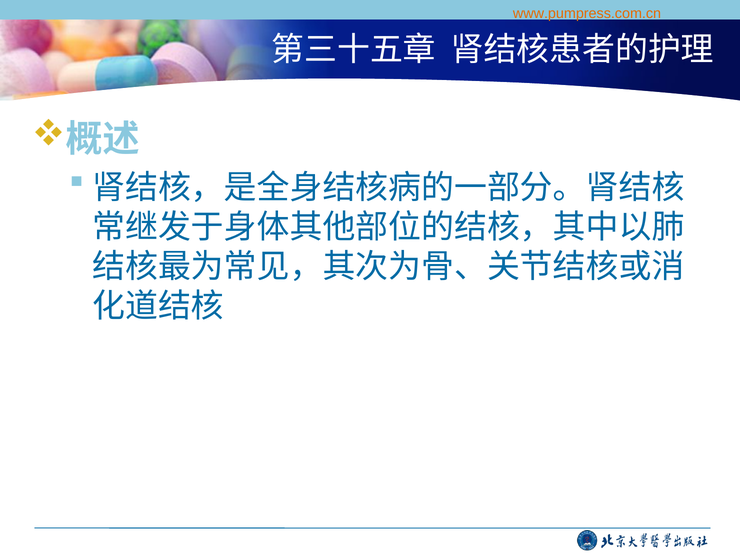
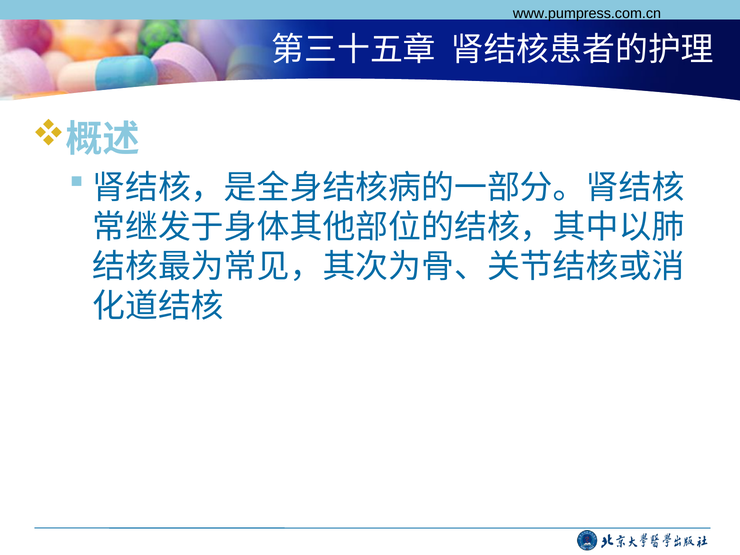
www.pumpress.com.cn colour: orange -> black
